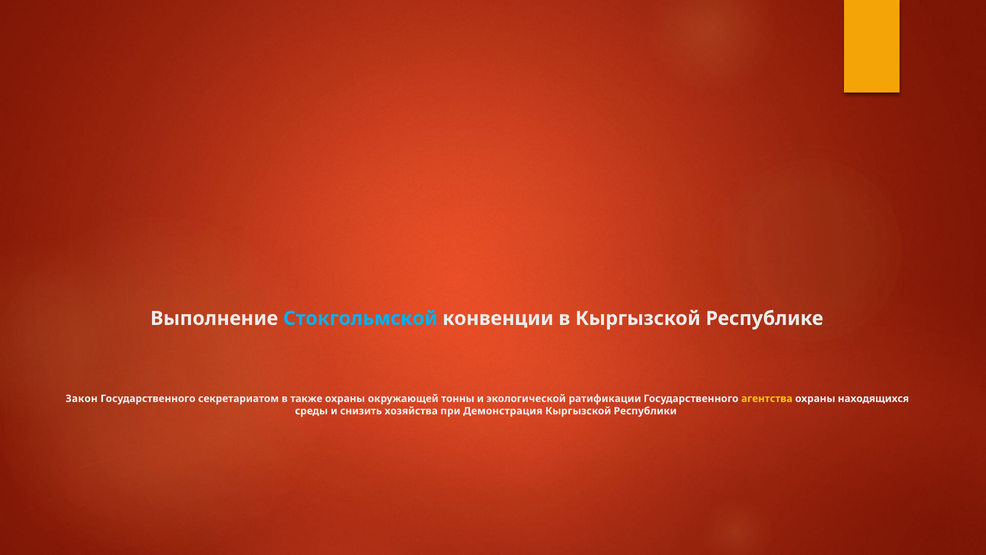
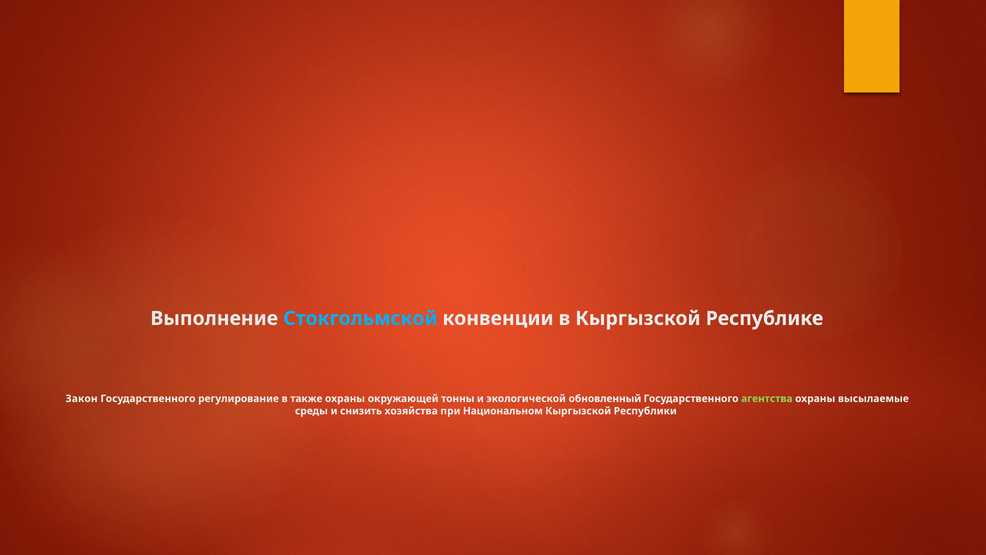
секретариатом: секретариатом -> регулирование
ратификации: ратификации -> обновленный
агентства colour: yellow -> light green
находящихся: находящихся -> высылаемые
Демонстрация: Демонстрация -> Национальном
